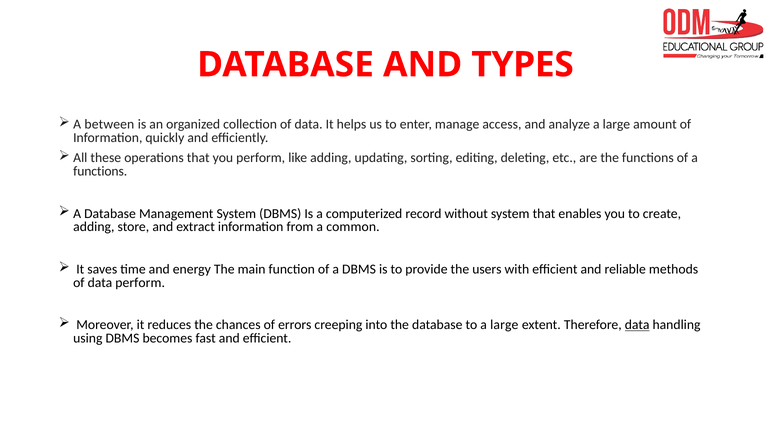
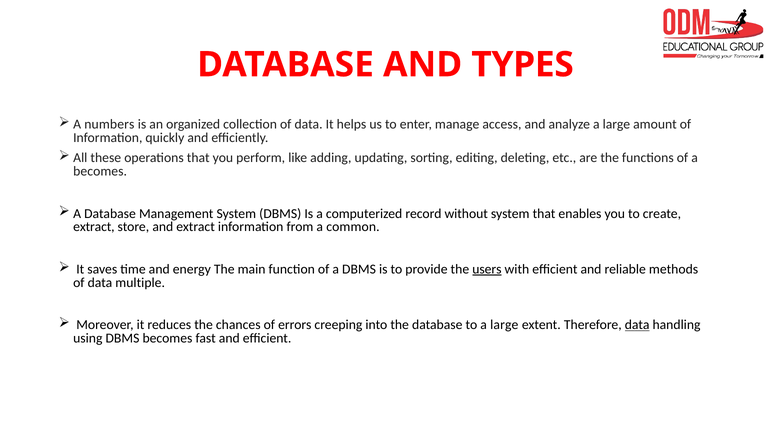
between: between -> numbers
functions at (100, 171): functions -> becomes
adding at (94, 227): adding -> extract
users underline: none -> present
data perform: perform -> multiple
